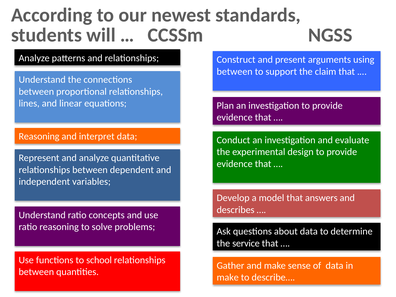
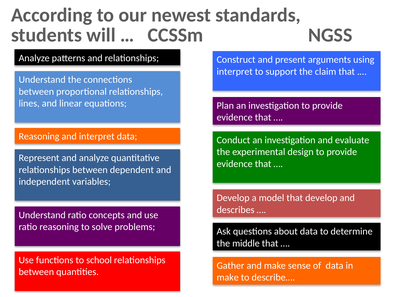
between at (235, 72): between -> interpret
that answers: answers -> develop
service: service -> middle
